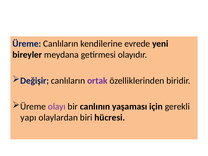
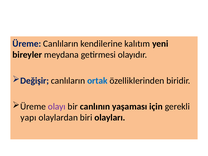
evrede: evrede -> kalıtım
ortak colour: purple -> blue
hücresi: hücresi -> olayları
